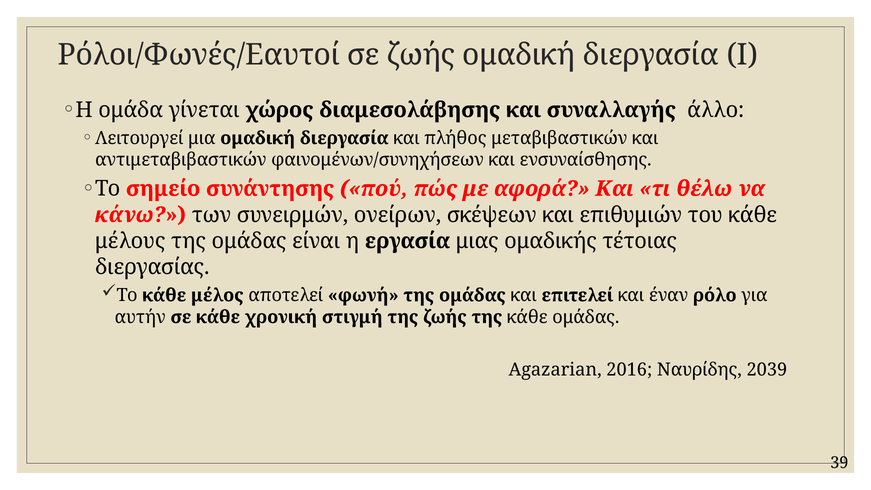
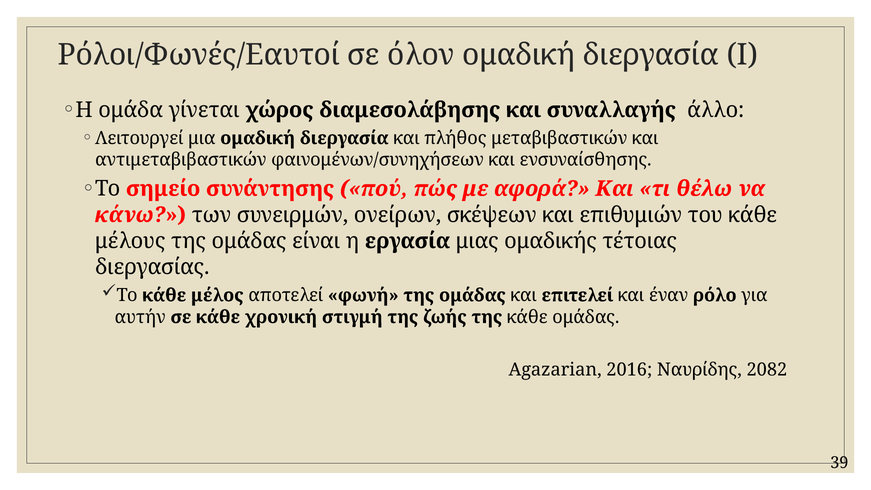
σε ζωής: ζωής -> όλον
2039: 2039 -> 2082
